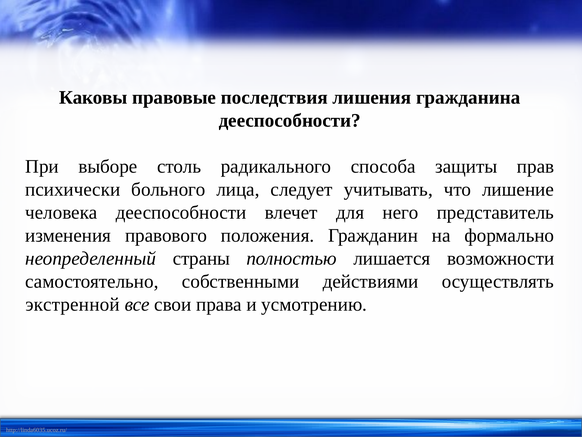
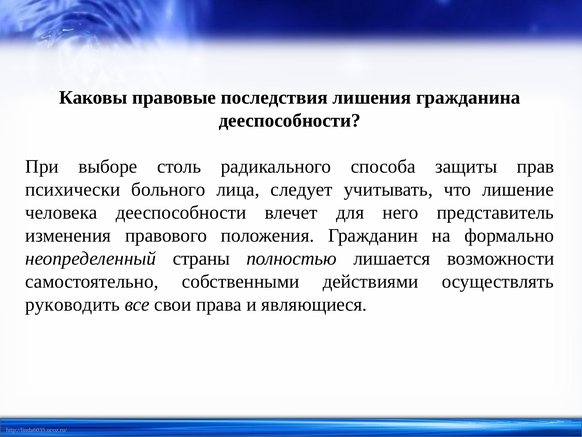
экстренной: экстренной -> руководить
усмотрению: усмотрению -> являющиеся
